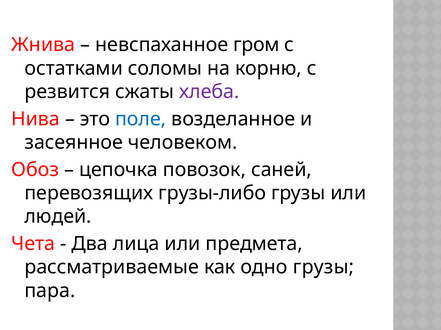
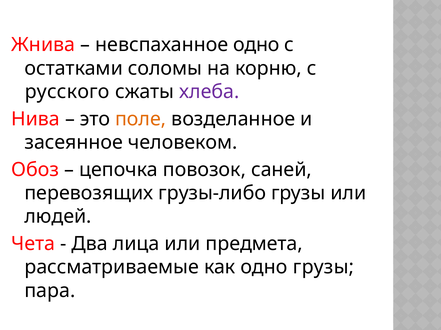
невспаханное гром: гром -> одно
резвится: резвится -> русского
поле colour: blue -> orange
